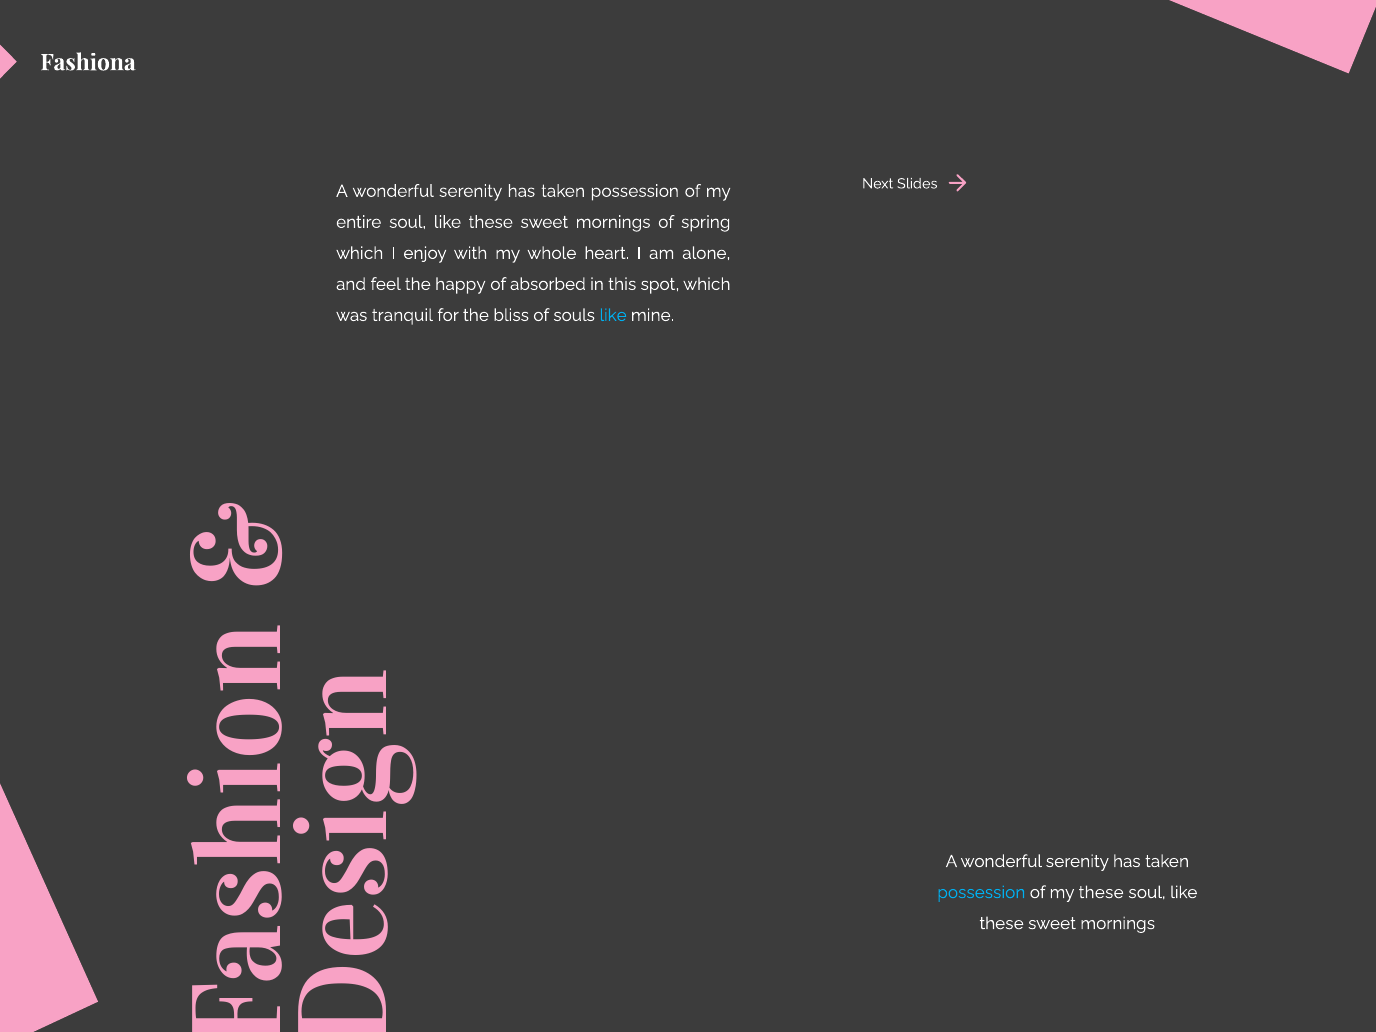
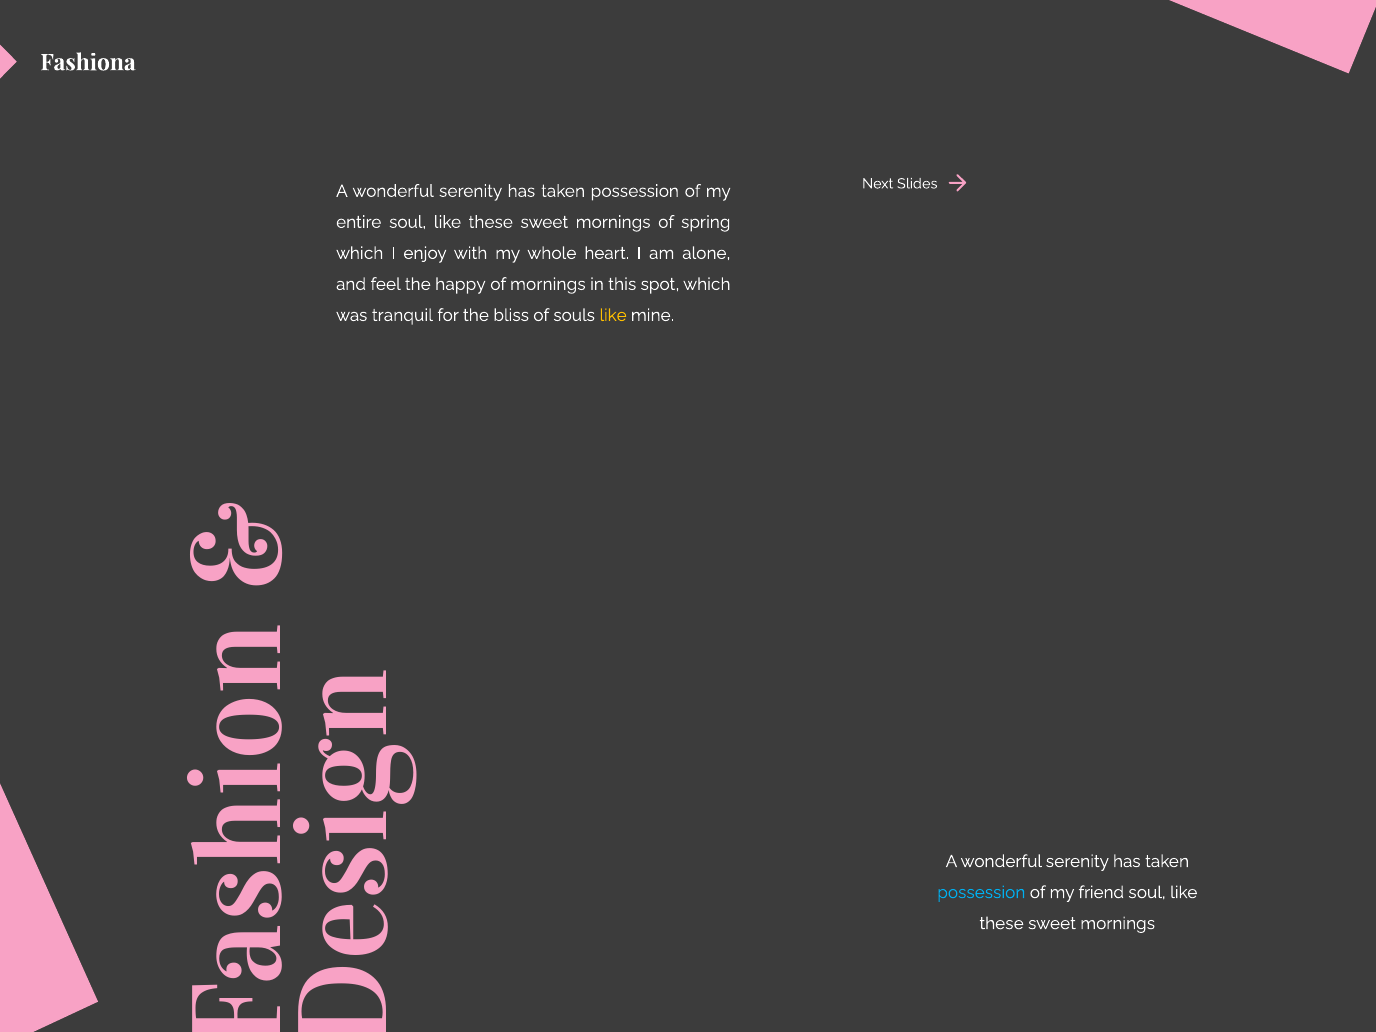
of absorbed: absorbed -> mornings
like at (613, 315) colour: light blue -> yellow
my these: these -> friend
